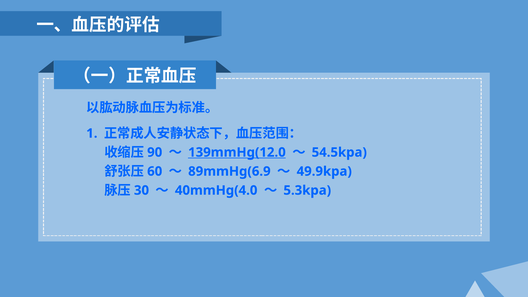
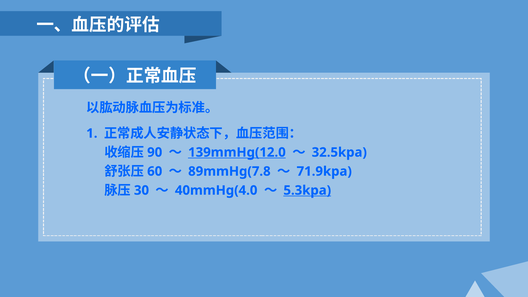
54.5kpa: 54.5kpa -> 32.5kpa
89mmHg(6.9: 89mmHg(6.9 -> 89mmHg(7.8
49.9kpa: 49.9kpa -> 71.9kpa
5.3kpa underline: none -> present
